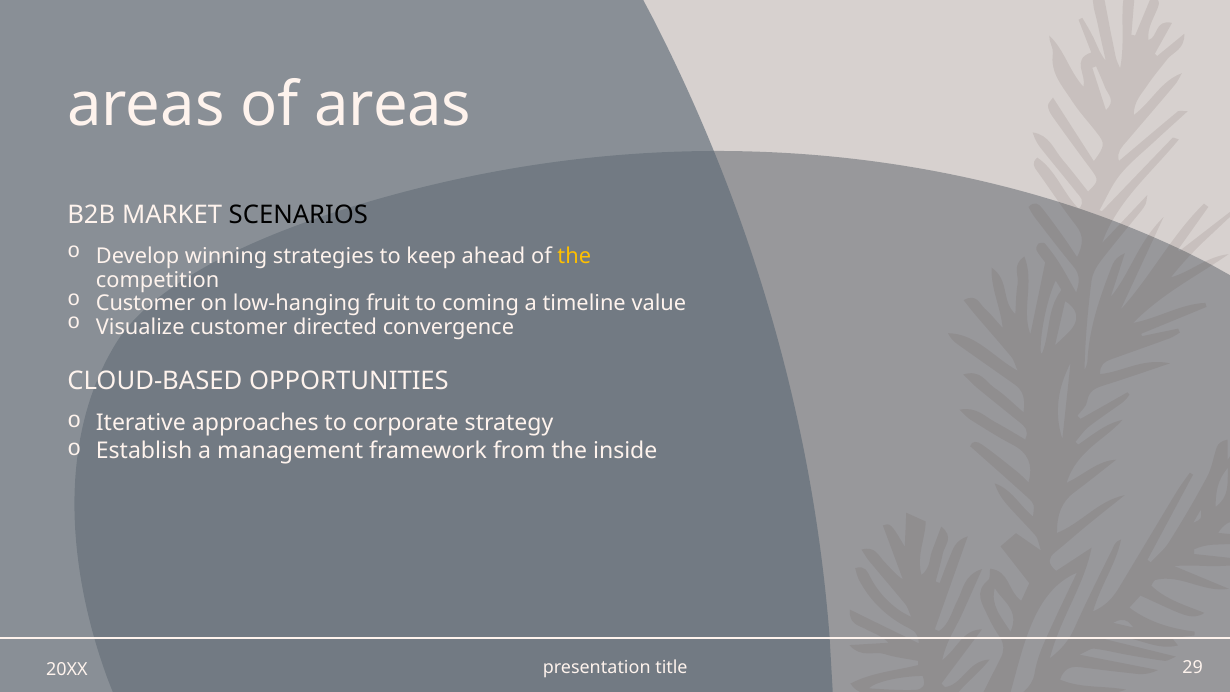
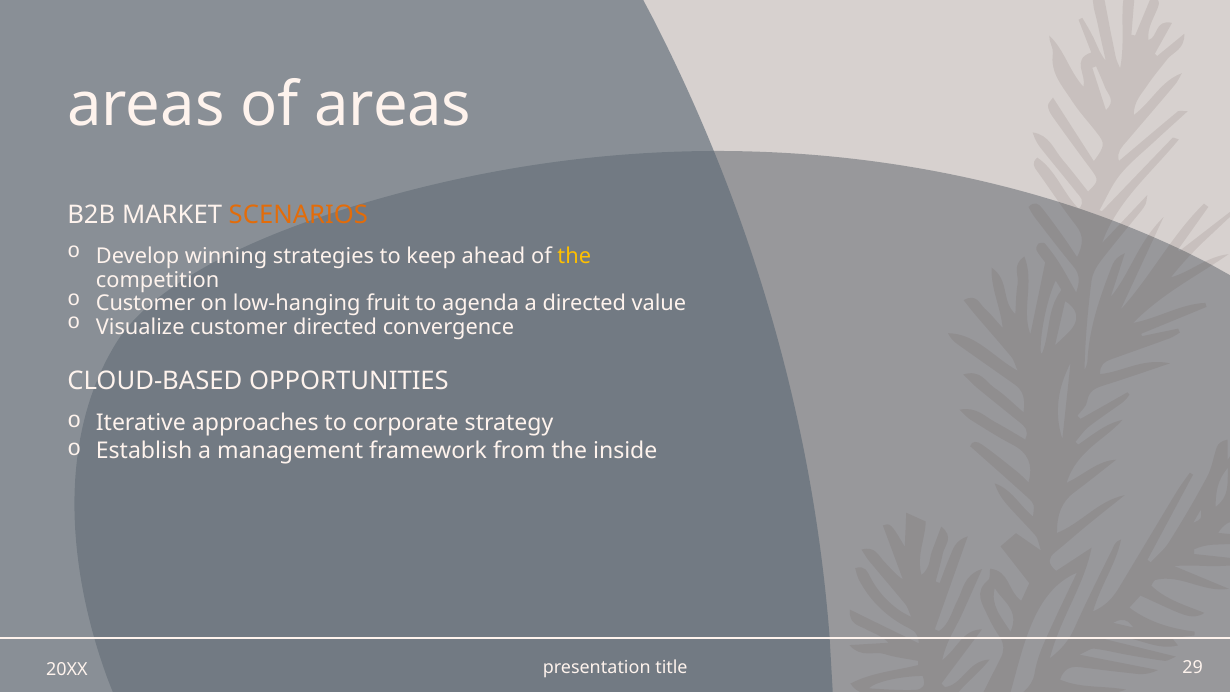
SCENARIOS colour: black -> orange
coming: coming -> agenda
a timeline: timeline -> directed
